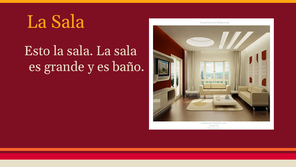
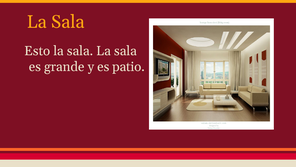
baño: baño -> patio
